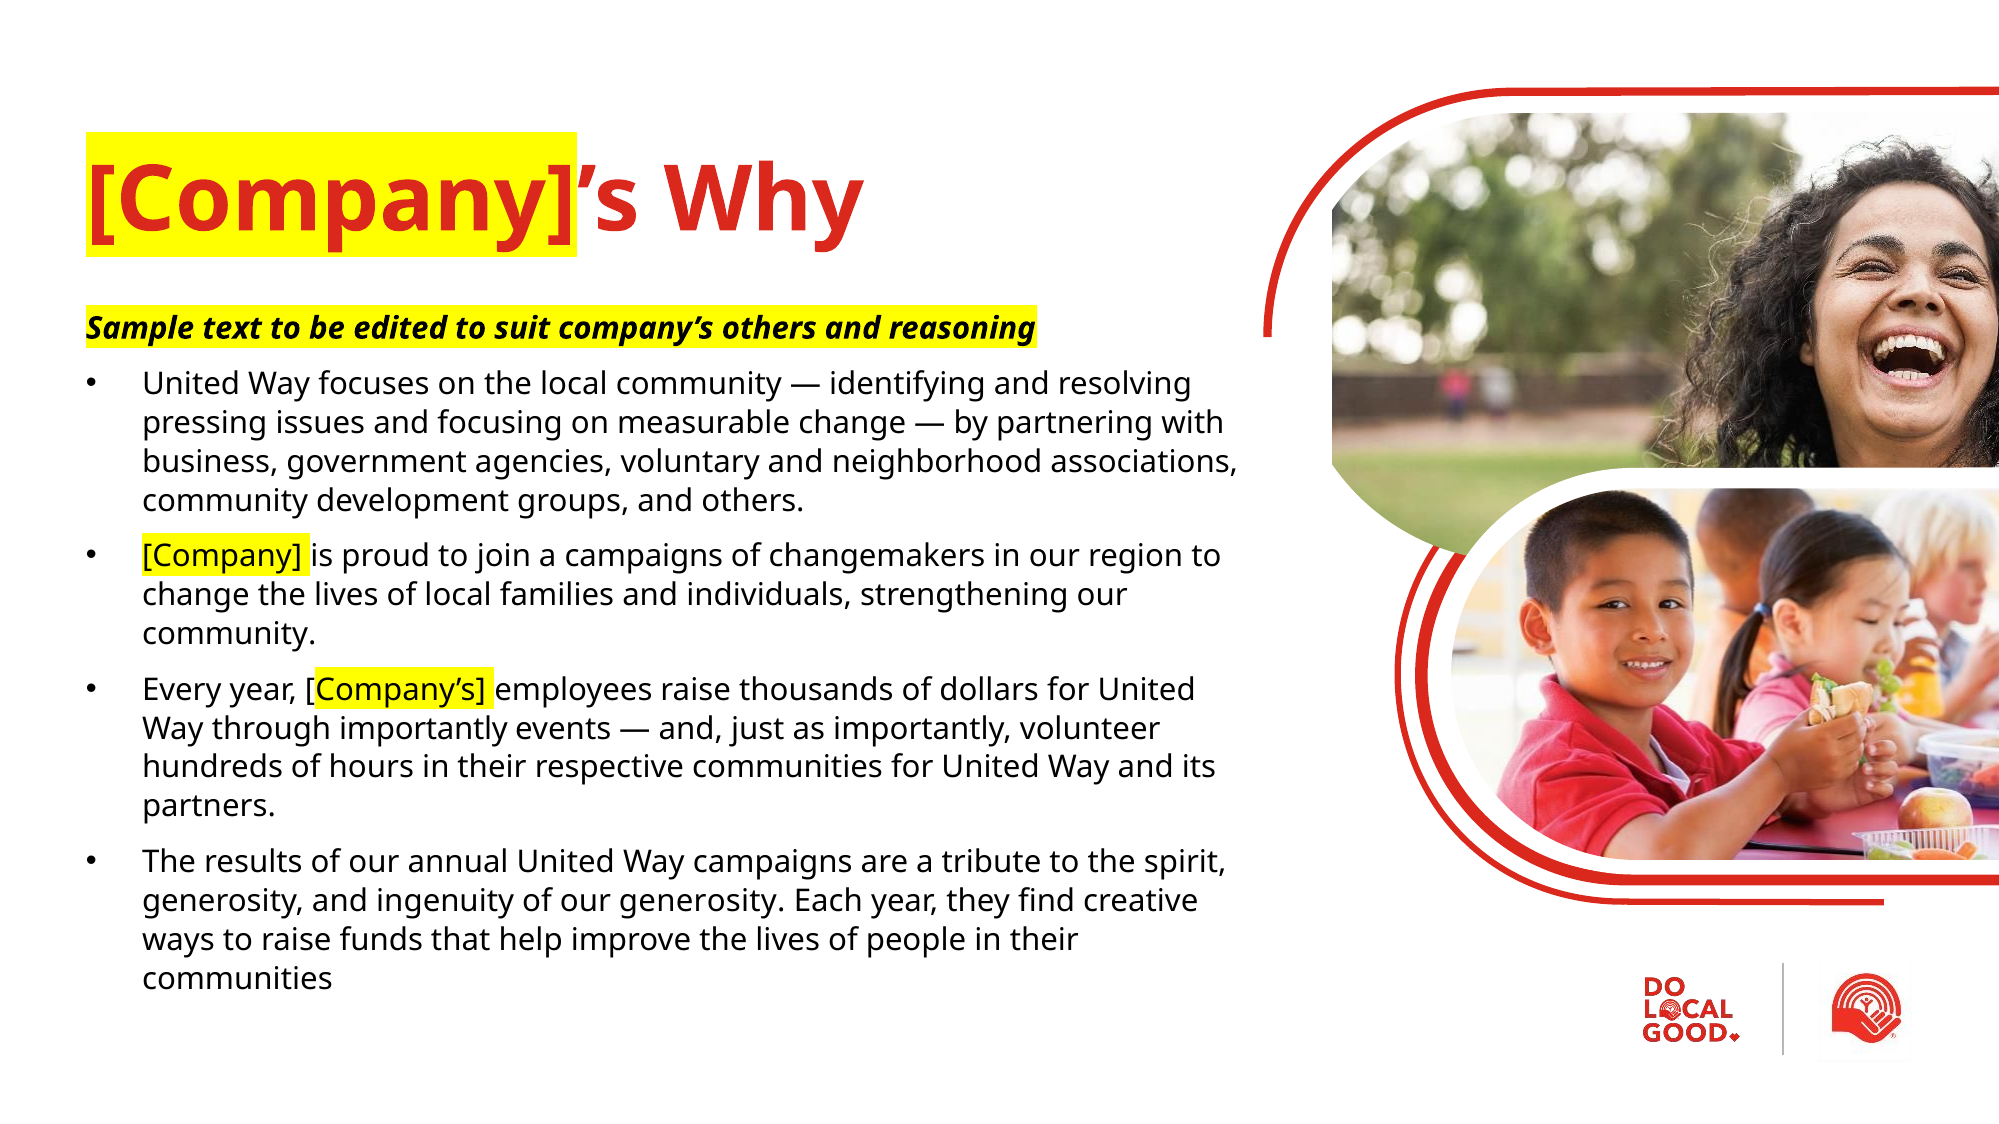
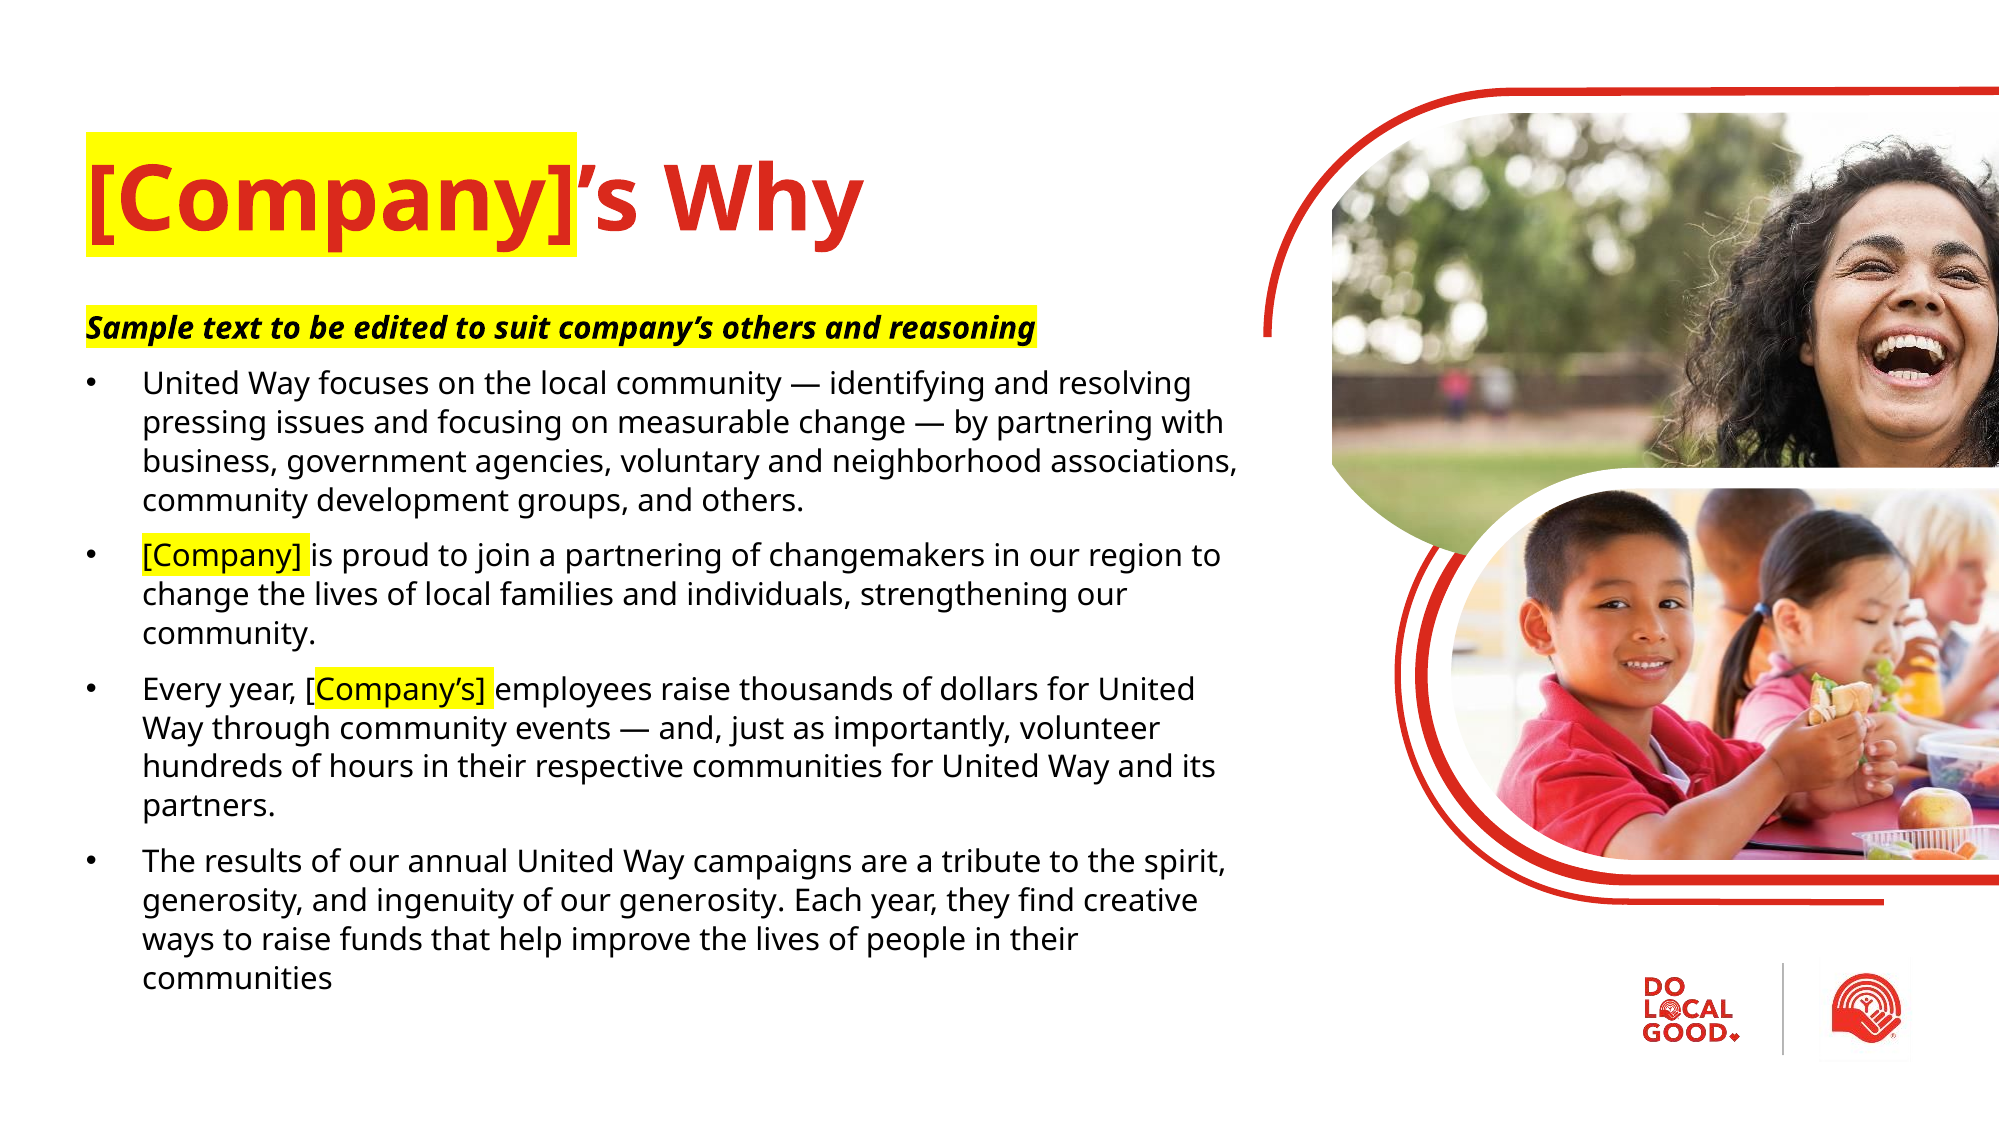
a campaigns: campaigns -> partnering
through importantly: importantly -> community
